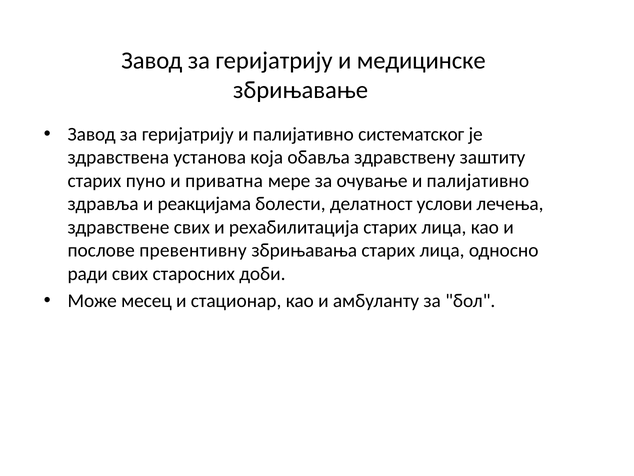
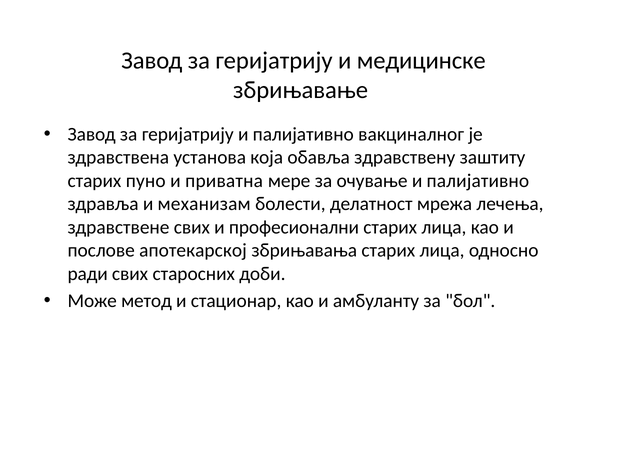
систематског: систематског -> вакциналног
реакцијама: реакцијама -> механизам
услови: услови -> мрежа
рехабилитација: рехабилитација -> професионални
превентивну: превентивну -> апотекарској
месец: месец -> метод
